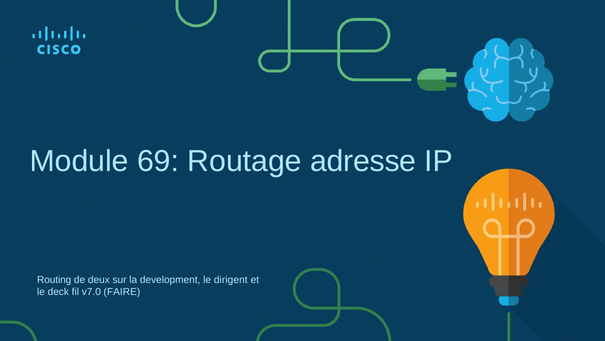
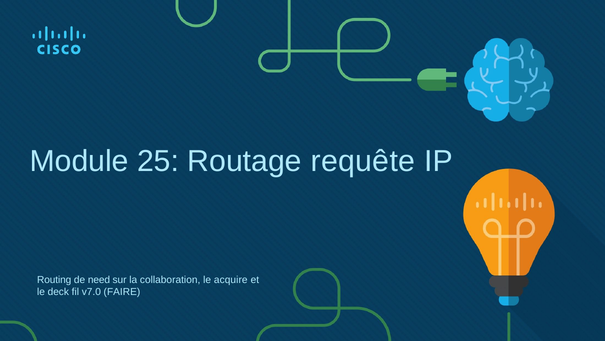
69: 69 -> 25
adresse: adresse -> requête
deux: deux -> need
development: development -> collaboration
dirigent: dirigent -> acquire
